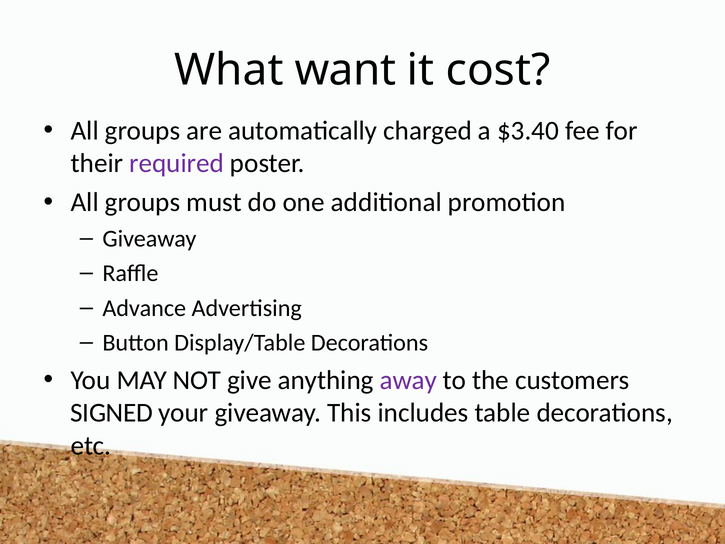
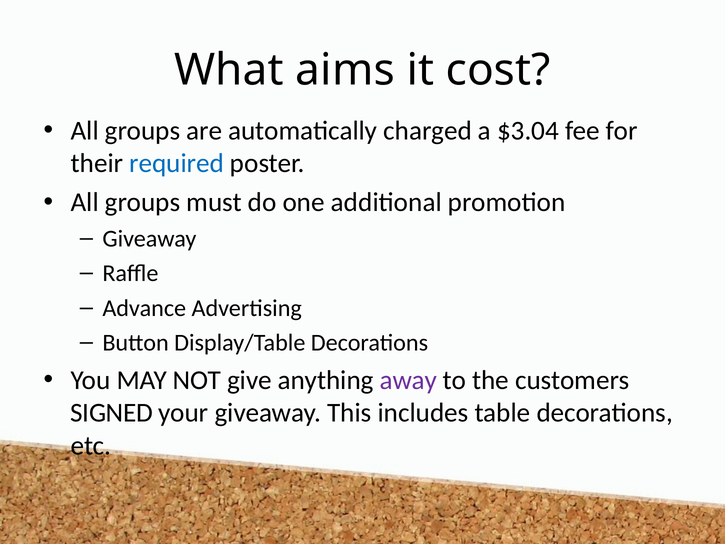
want: want -> aims
$3.40: $3.40 -> $3.04
required colour: purple -> blue
